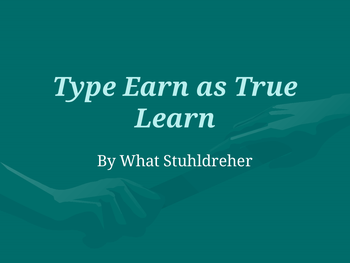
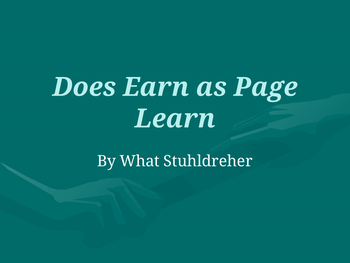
Type: Type -> Does
True: True -> Page
